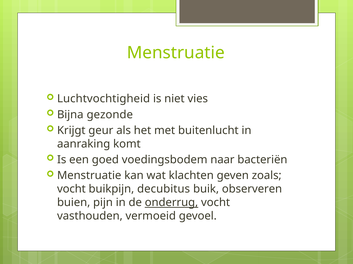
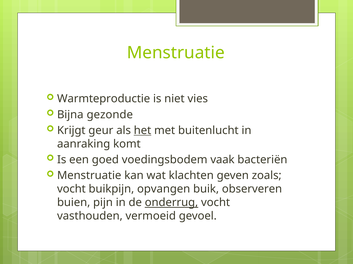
Luchtvochtigheid: Luchtvochtigheid -> Warmteproductie
het underline: none -> present
naar: naar -> vaak
decubitus: decubitus -> opvangen
